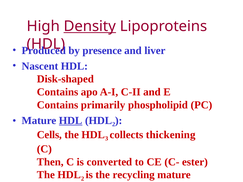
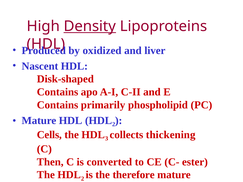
presence: presence -> oxidized
HDL at (71, 121) underline: present -> none
recycling: recycling -> therefore
